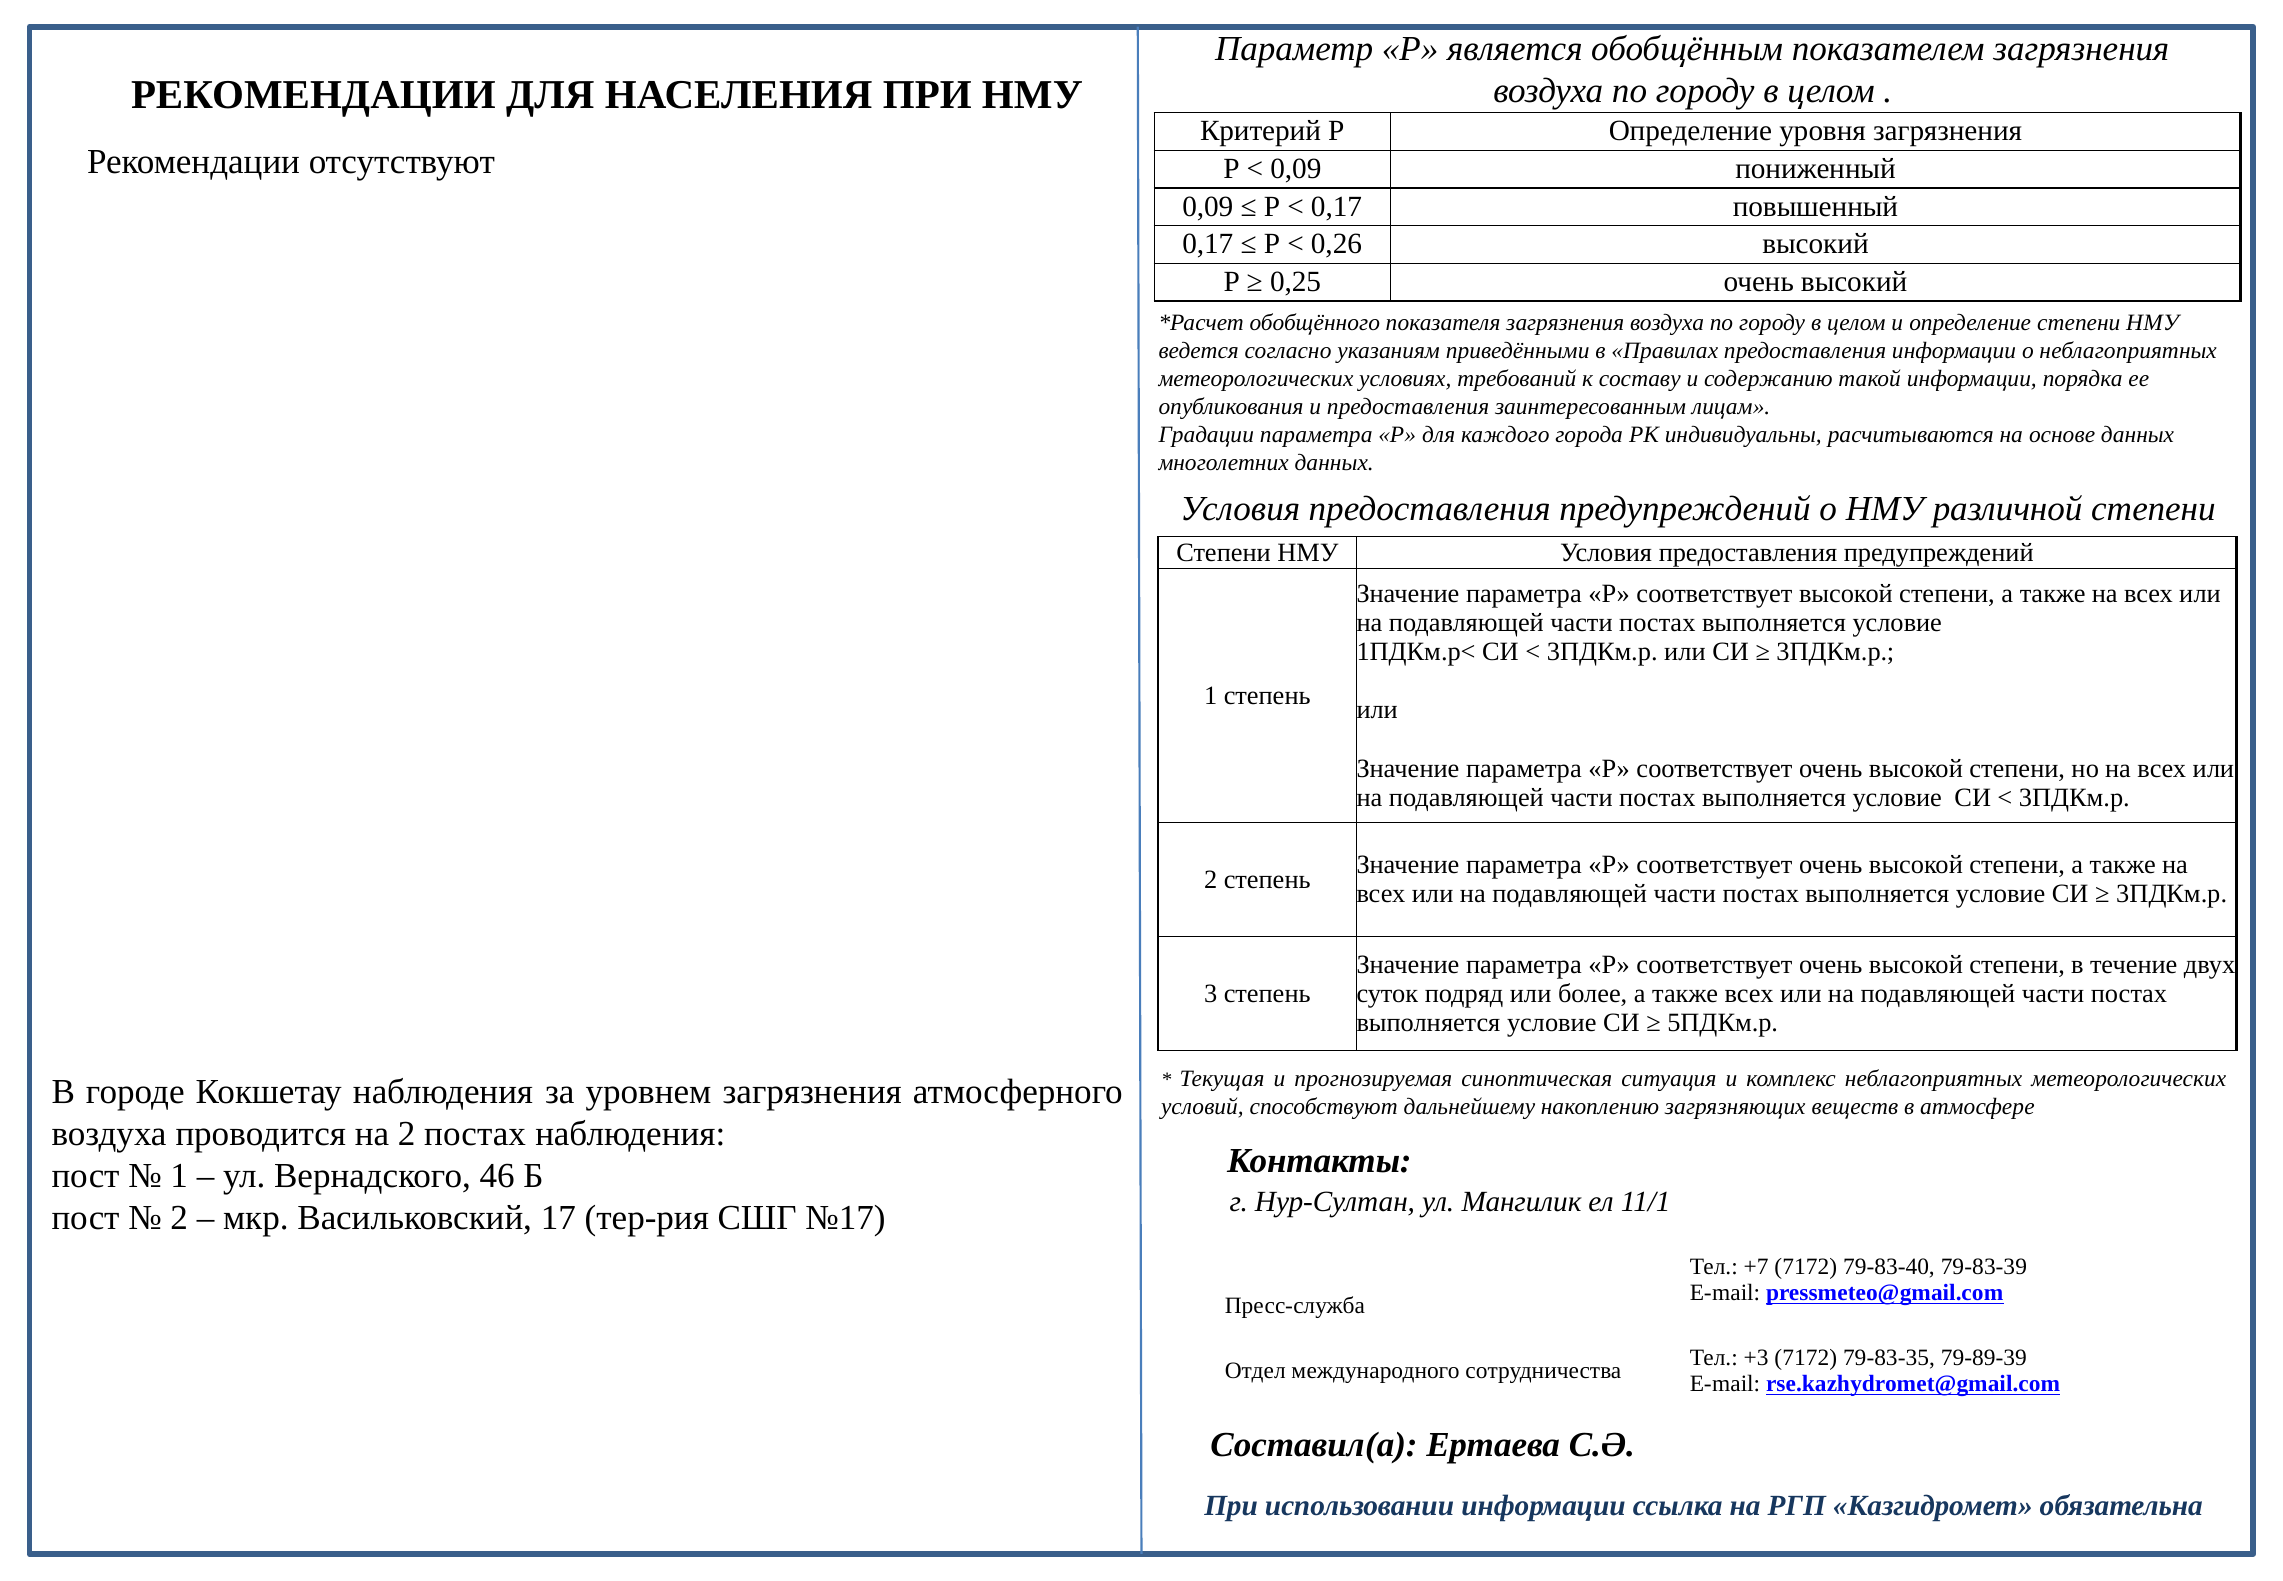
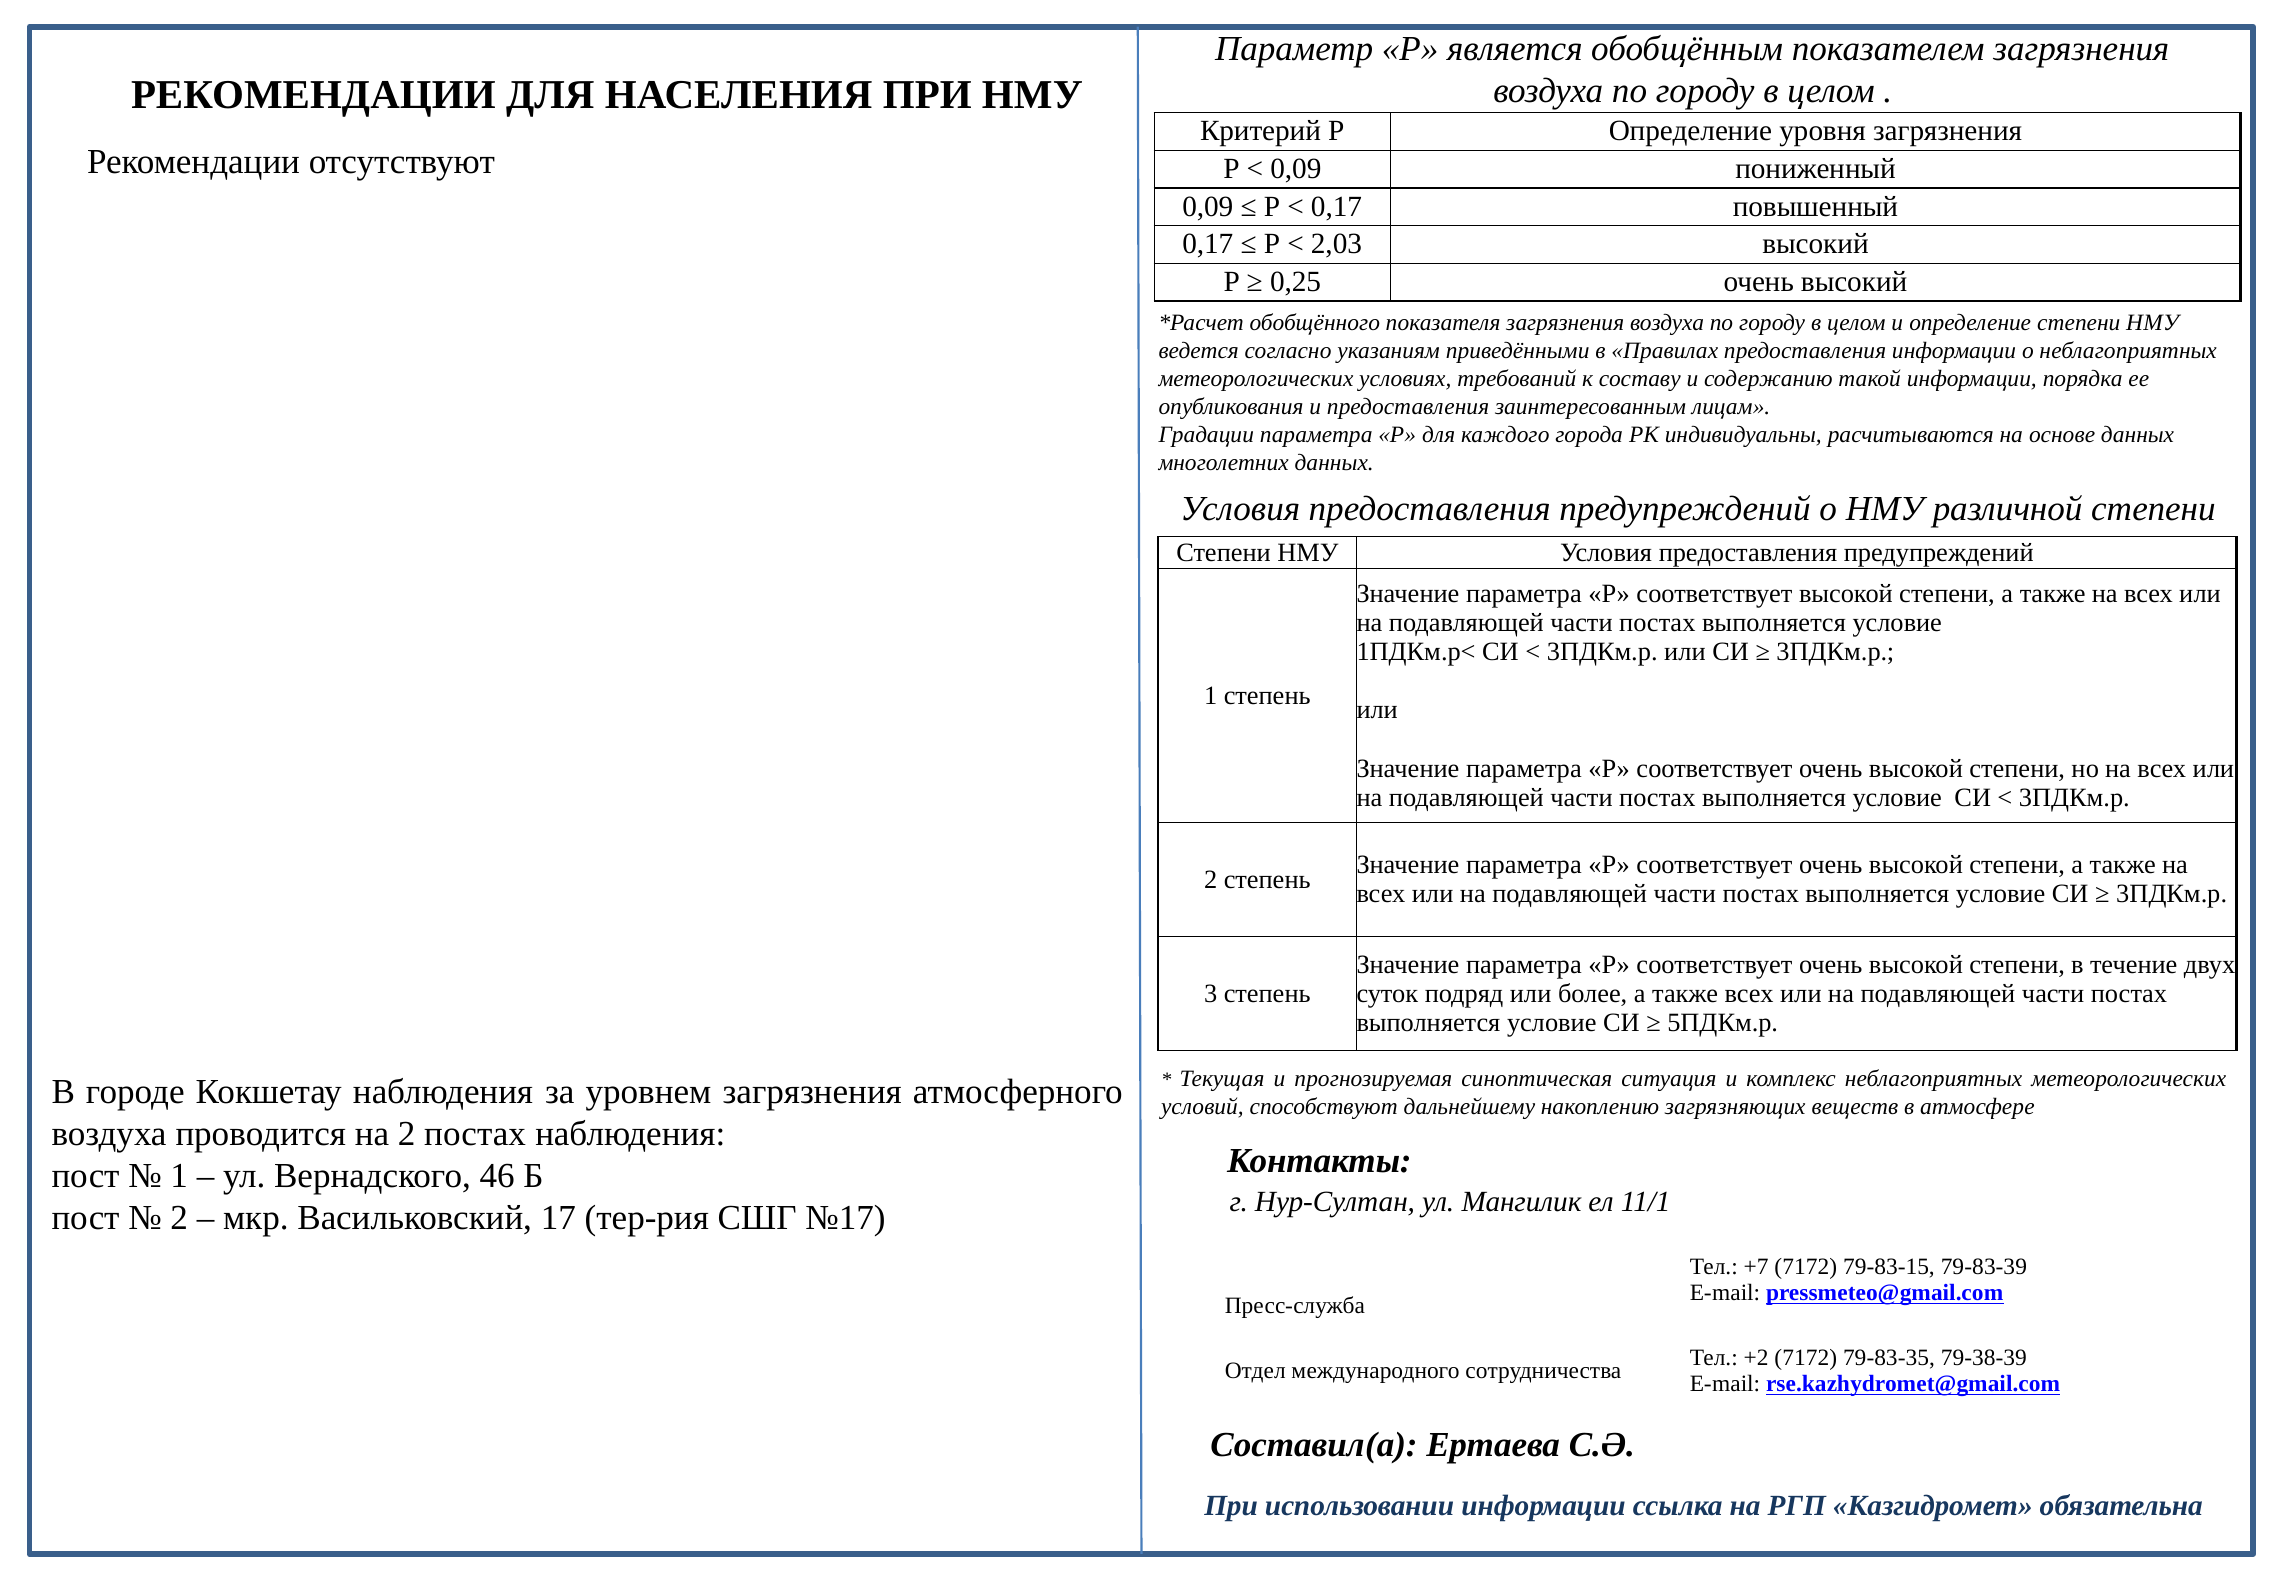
0,26: 0,26 -> 2,03
79-83-40: 79-83-40 -> 79-83-15
+3: +3 -> +2
79-89-39: 79-89-39 -> 79-38-39
